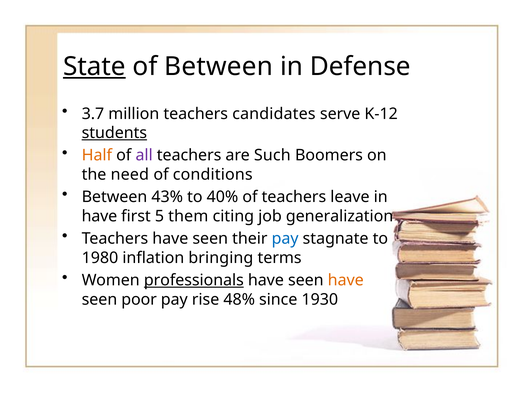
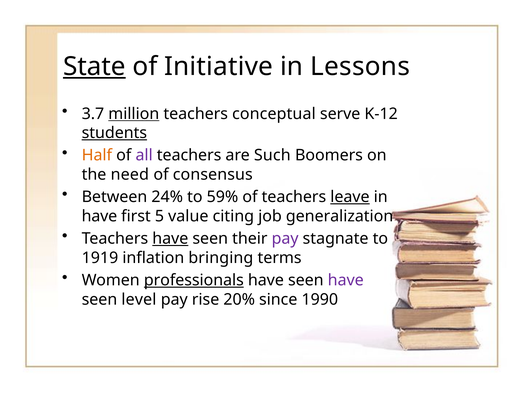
of Between: Between -> Initiative
Defense: Defense -> Lessons
million underline: none -> present
candidates: candidates -> conceptual
conditions: conditions -> consensus
43%: 43% -> 24%
40%: 40% -> 59%
leave underline: none -> present
them: them -> value
have at (170, 239) underline: none -> present
pay at (285, 239) colour: blue -> purple
1980: 1980 -> 1919
have at (346, 280) colour: orange -> purple
poor: poor -> level
48%: 48% -> 20%
1930: 1930 -> 1990
